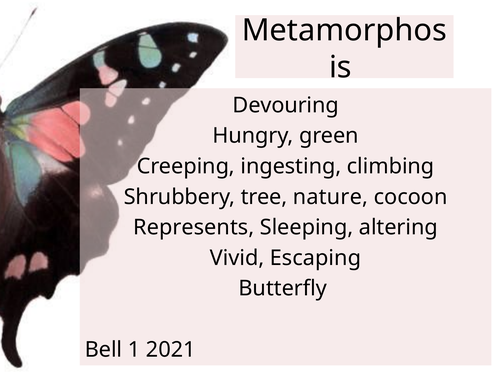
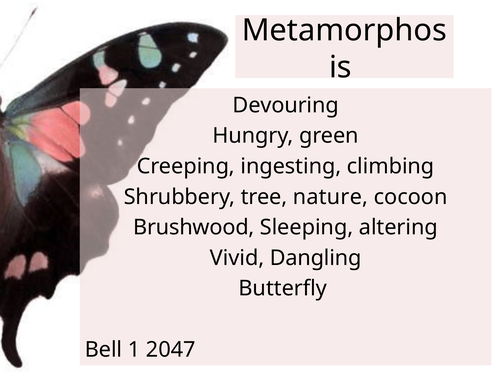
Represents: Represents -> Brushwood
Escaping: Escaping -> Dangling
2021: 2021 -> 2047
